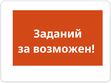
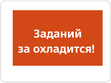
возможен: возможен -> охладится
